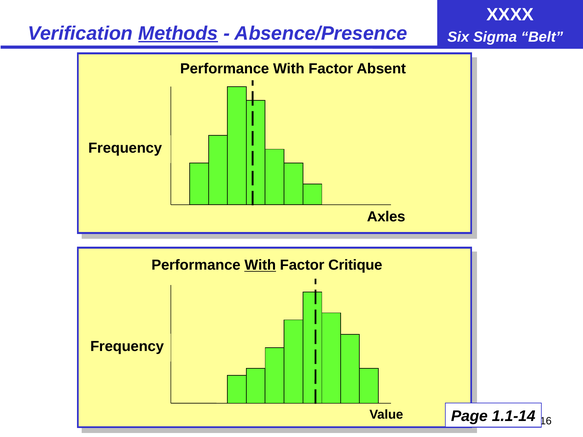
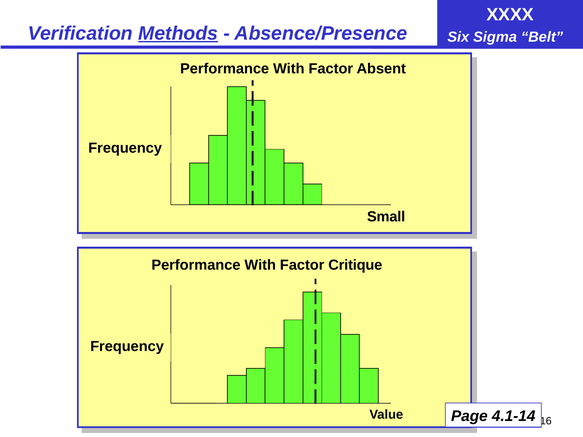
Axles: Axles -> Small
With at (260, 265) underline: present -> none
1.1-14: 1.1-14 -> 4.1-14
